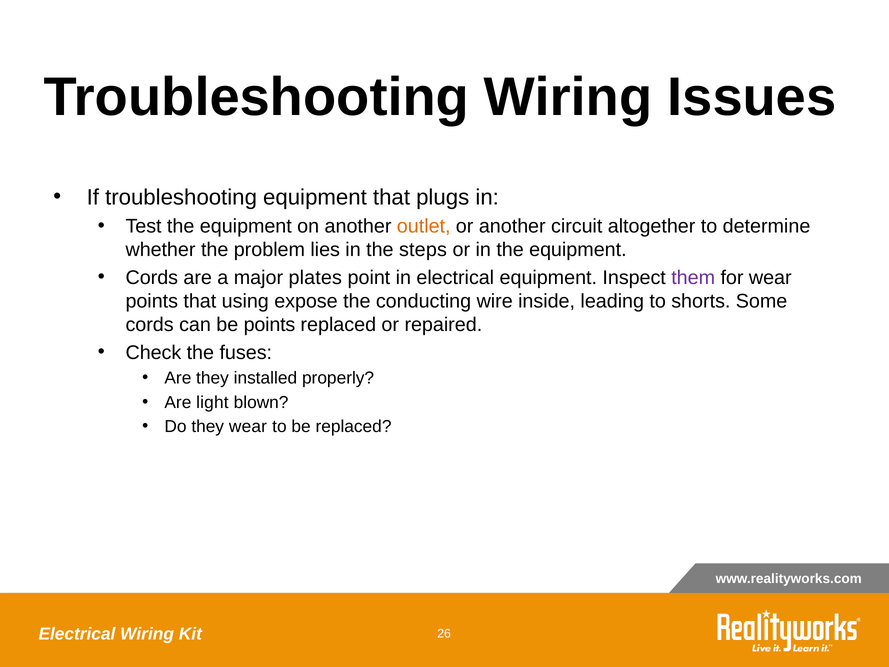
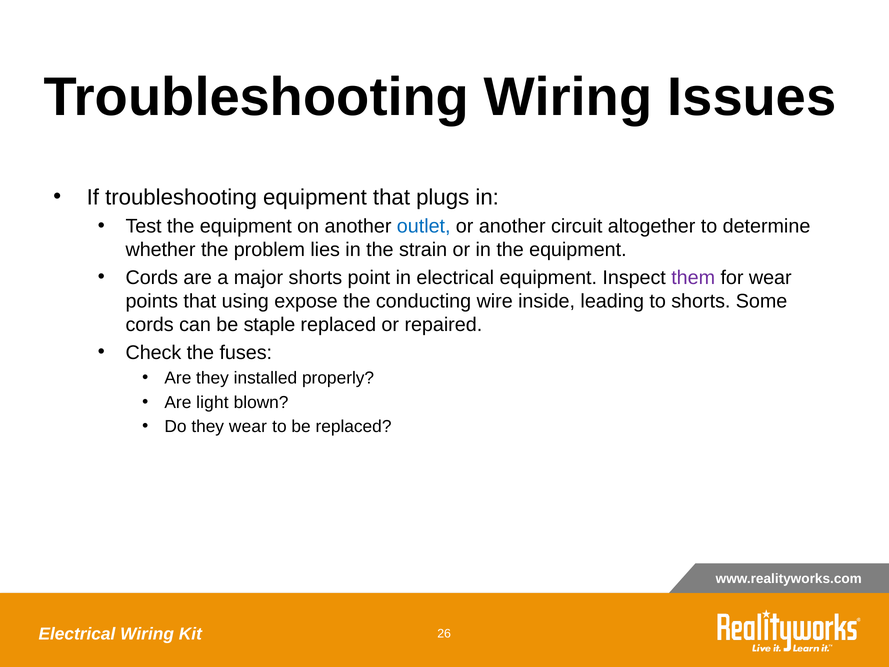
outlet colour: orange -> blue
steps: steps -> strain
major plates: plates -> shorts
be points: points -> staple
